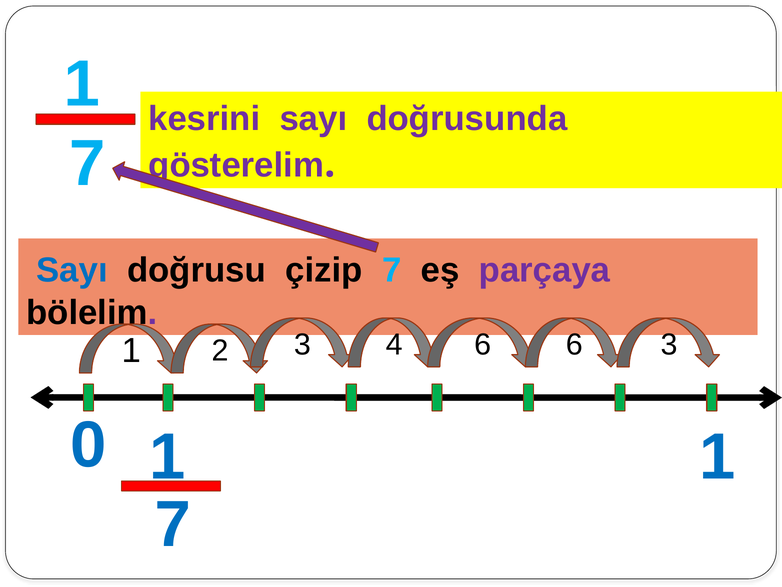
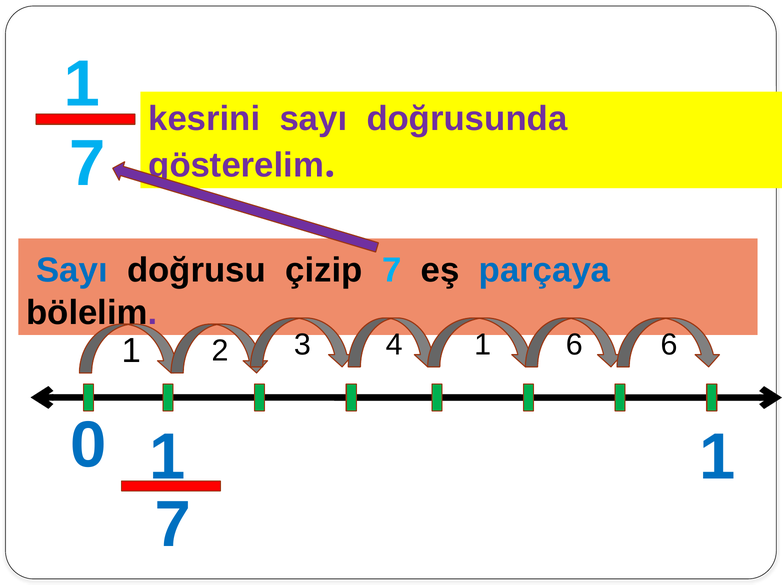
parçaya colour: purple -> blue
4 6: 6 -> 1
6 3: 3 -> 6
